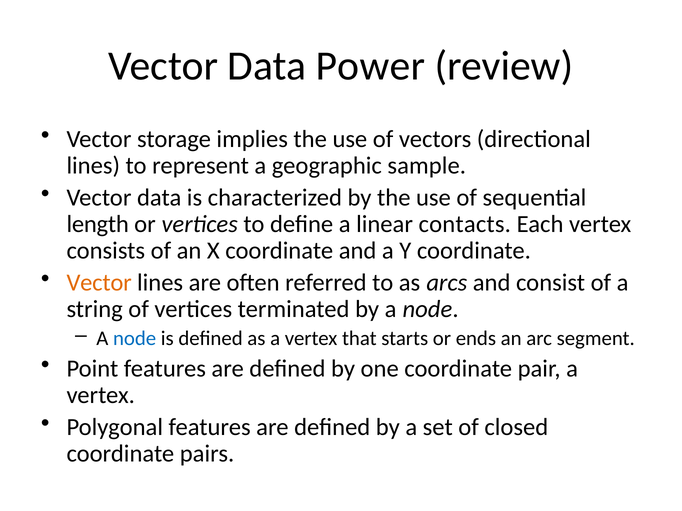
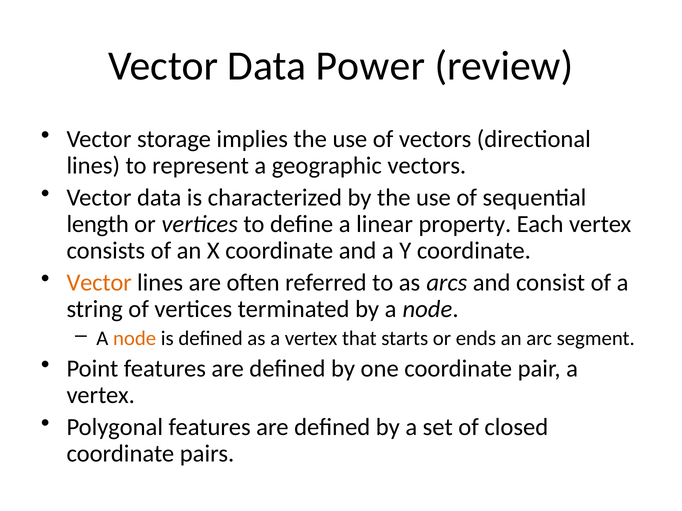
geographic sample: sample -> vectors
contacts: contacts -> property
node at (135, 338) colour: blue -> orange
